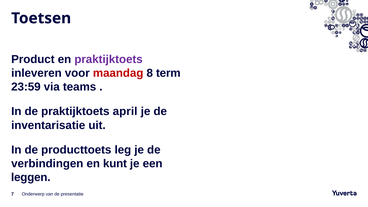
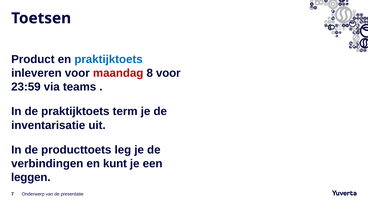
praktijktoets at (109, 59) colour: purple -> blue
8 term: term -> voor
april: april -> term
